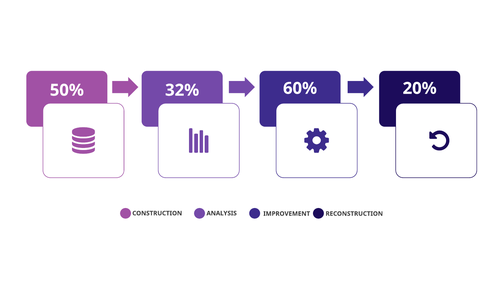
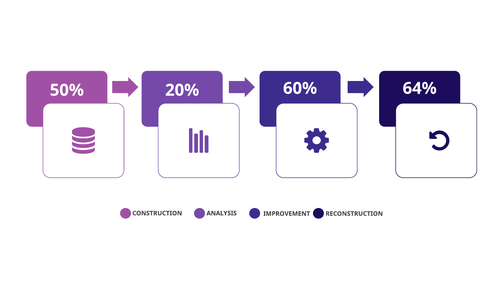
32%: 32% -> 20%
20%: 20% -> 64%
